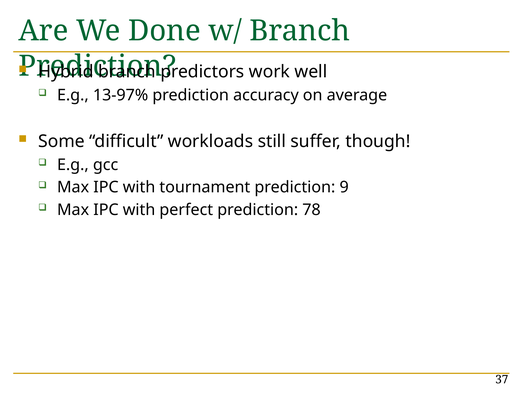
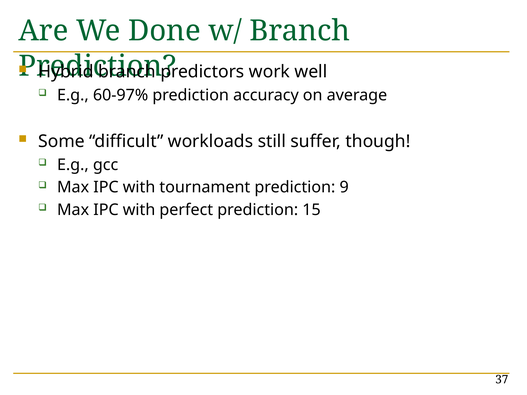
13-97%: 13-97% -> 60-97%
78: 78 -> 15
